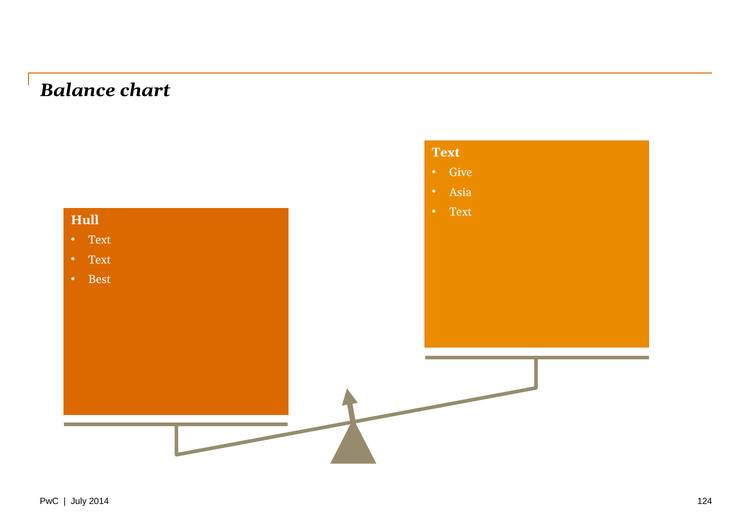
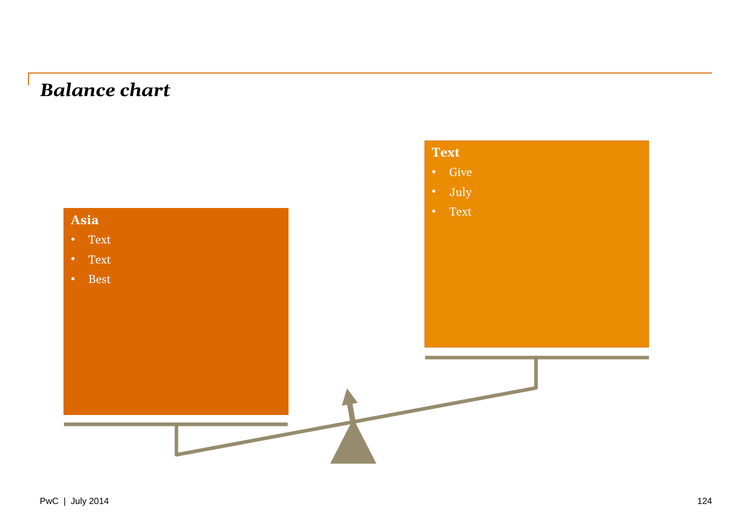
Asia at (460, 192): Asia -> July
Hull: Hull -> Asia
